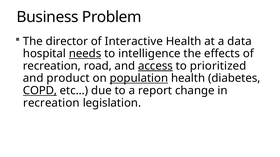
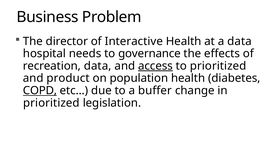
needs underline: present -> none
intelligence: intelligence -> governance
recreation road: road -> data
population underline: present -> none
report: report -> buffer
recreation at (51, 103): recreation -> prioritized
